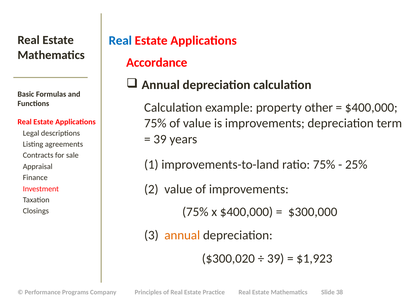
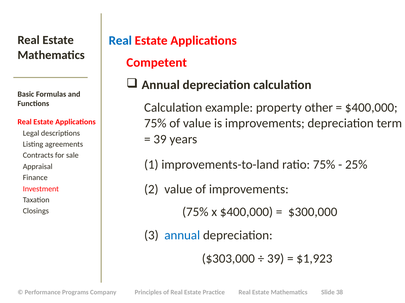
Accordance: Accordance -> Competent
annual at (182, 236) colour: orange -> blue
$300,020: $300,020 -> $303,000
